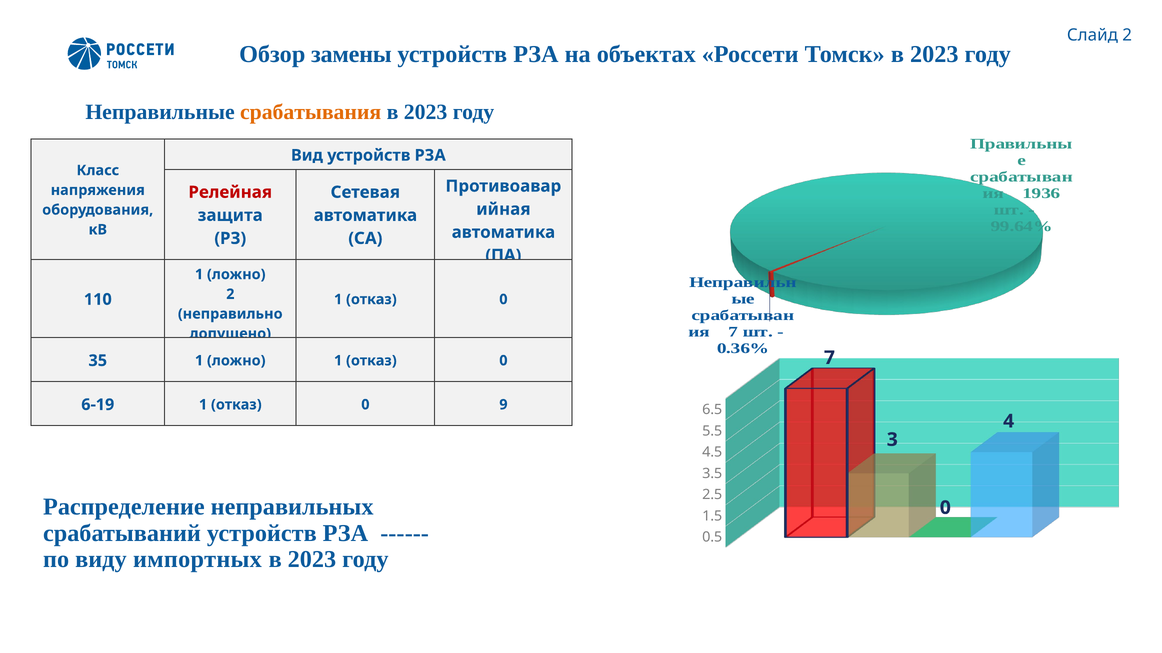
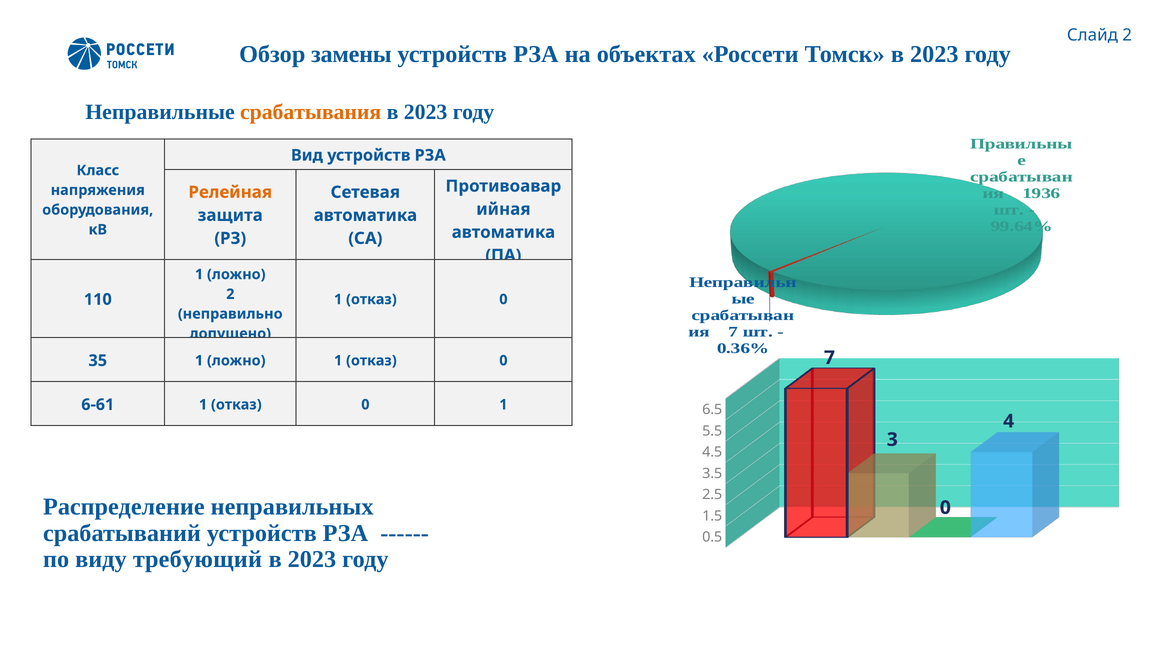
Релейная colour: red -> orange
6-19: 6-19 -> 6-61
0 9: 9 -> 1
импортных: импортных -> требующий
